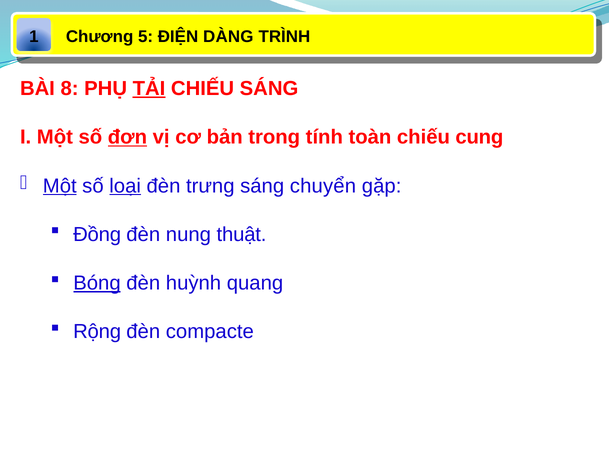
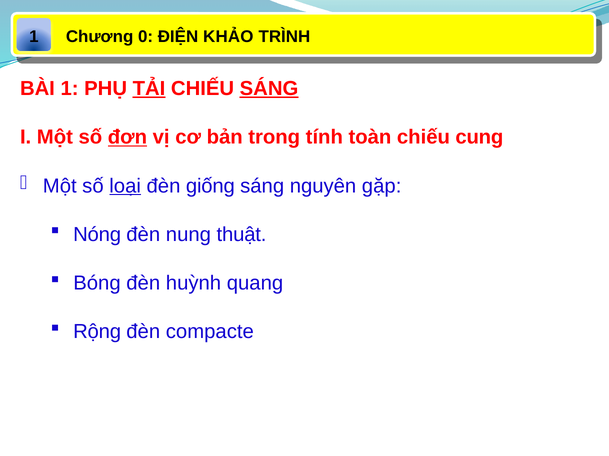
5: 5 -> 0
DÀNG: DÀNG -> KHẢO
BÀI 8: 8 -> 1
SÁNG at (269, 89) underline: none -> present
Một at (60, 186) underline: present -> none
trưng: trưng -> giống
chuyển: chuyển -> nguyên
Đồng: Đồng -> Nóng
Bóng underline: present -> none
